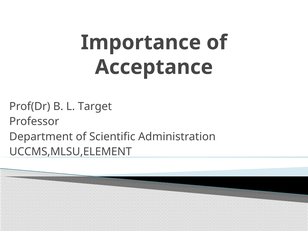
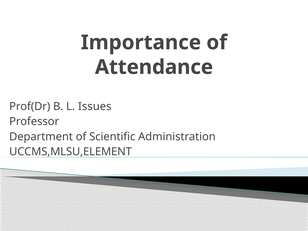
Acceptance: Acceptance -> Attendance
Target: Target -> Issues
